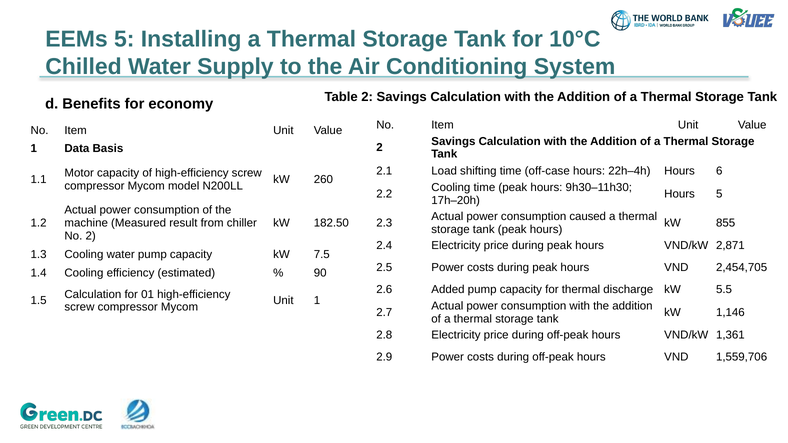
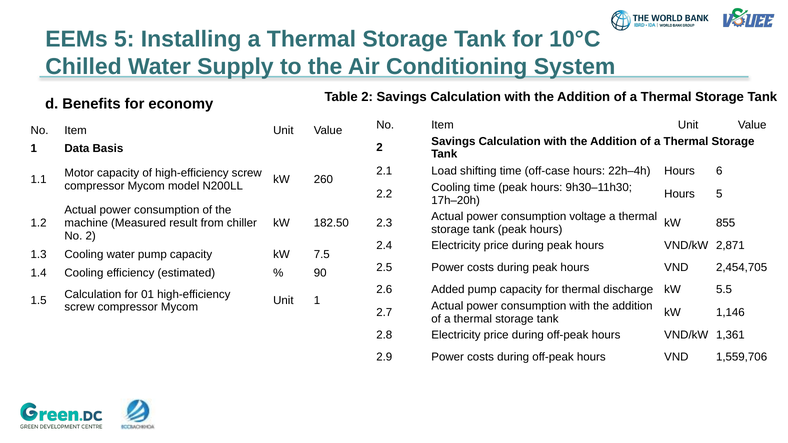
caused: caused -> voltage
